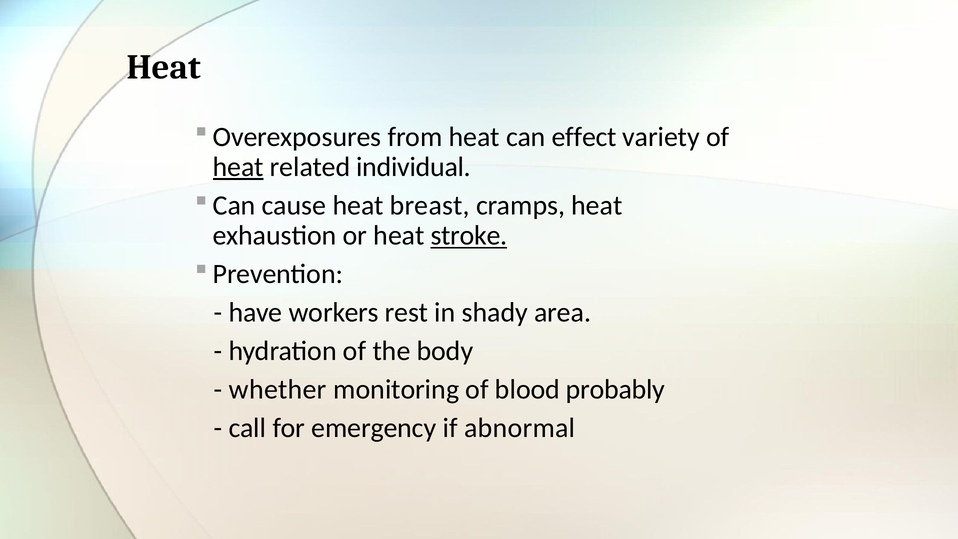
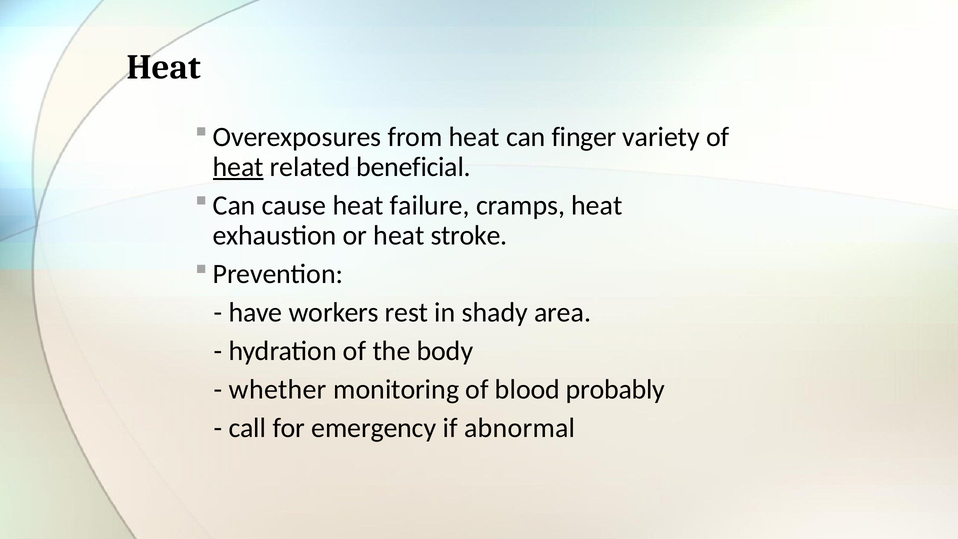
effect: effect -> finger
individual: individual -> beneficial
breast: breast -> failure
stroke underline: present -> none
